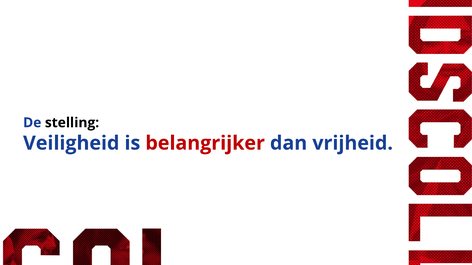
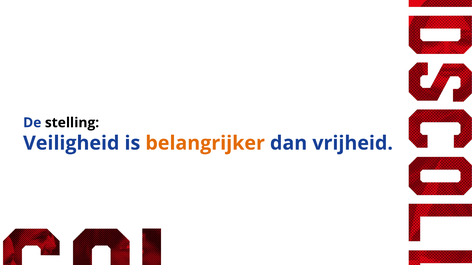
belangrijker colour: red -> orange
